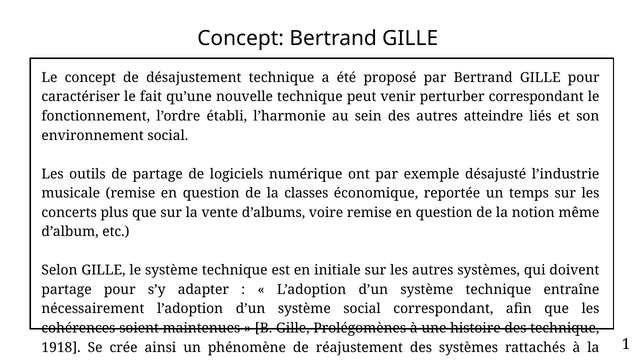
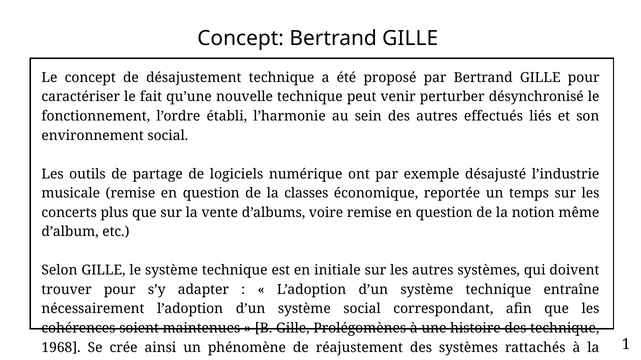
perturber correspondant: correspondant -> désynchronisé
atteindre: atteindre -> effectués
partage at (67, 290): partage -> trouver
1918: 1918 -> 1968
